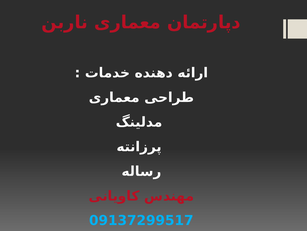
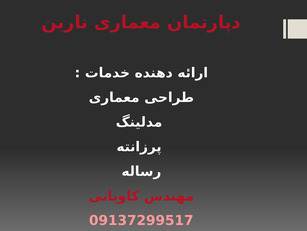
09137299517 colour: light blue -> pink
